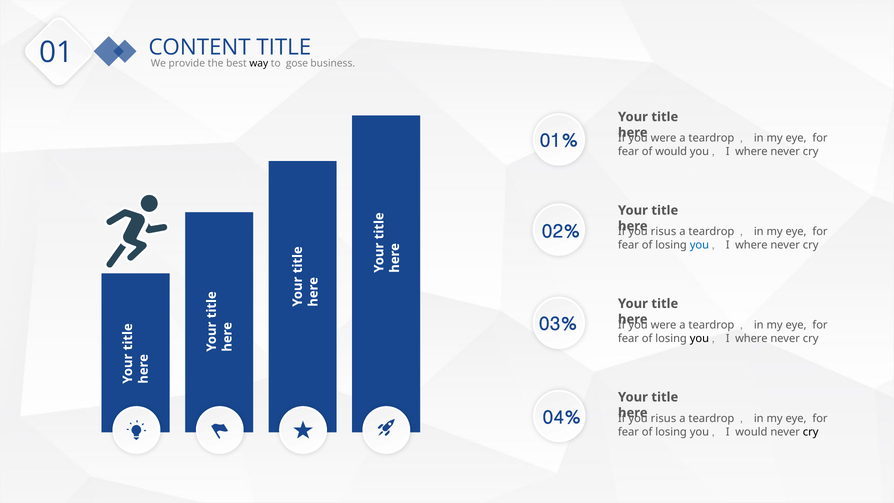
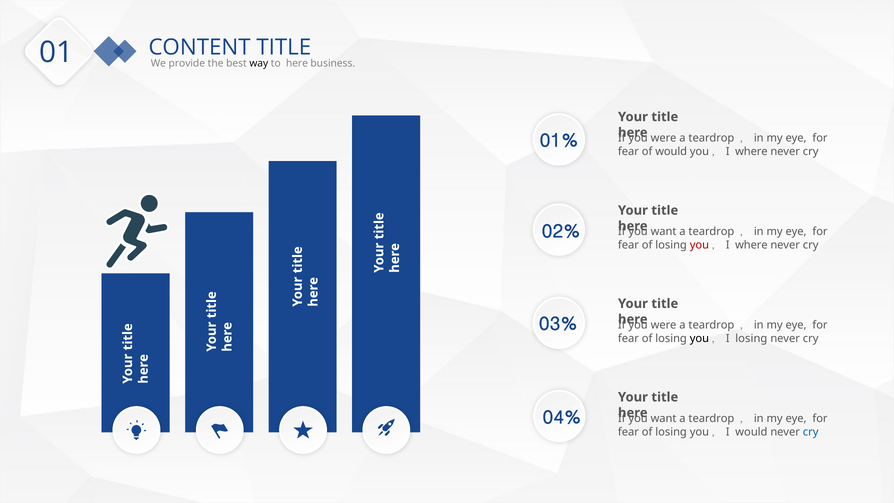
to gose: gose -> here
risus at (663, 232): risus -> want
you at (699, 245) colour: blue -> red
where at (751, 338): where -> losing
risus at (663, 418): risus -> want
cry at (811, 432) colour: black -> blue
